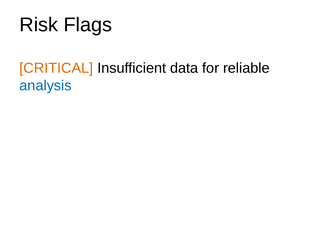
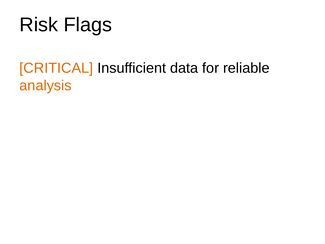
analysis colour: blue -> orange
